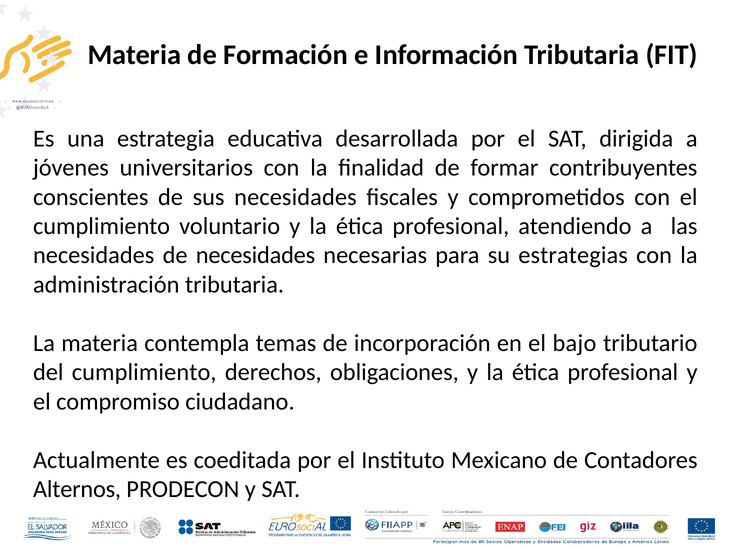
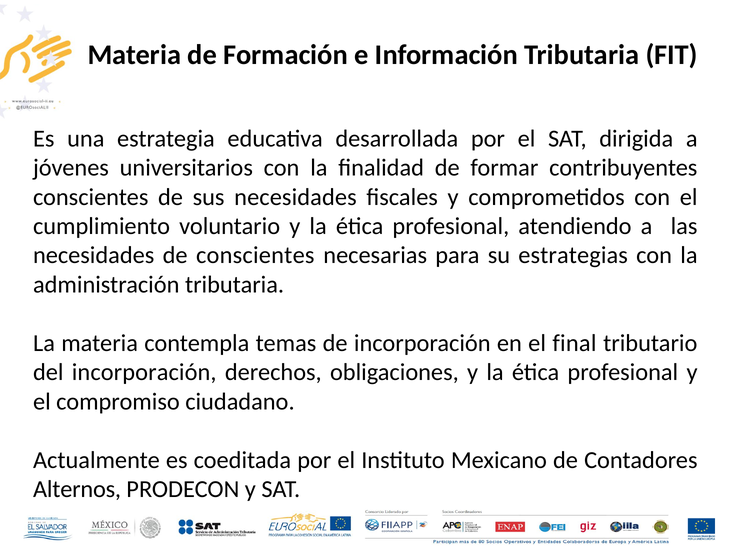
de necesidades: necesidades -> conscientes
bajo: bajo -> final
del cumplimiento: cumplimiento -> incorporación
